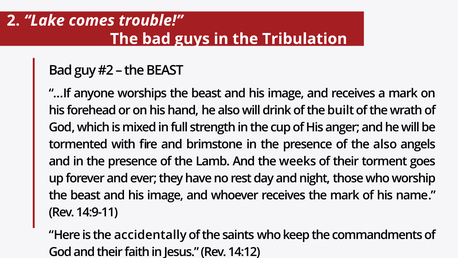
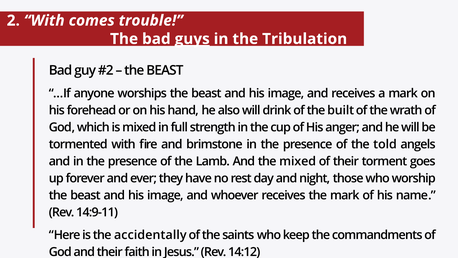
2 Lake: Lake -> With
guys underline: none -> present
the also: also -> told
the weeks: weeks -> mixed
